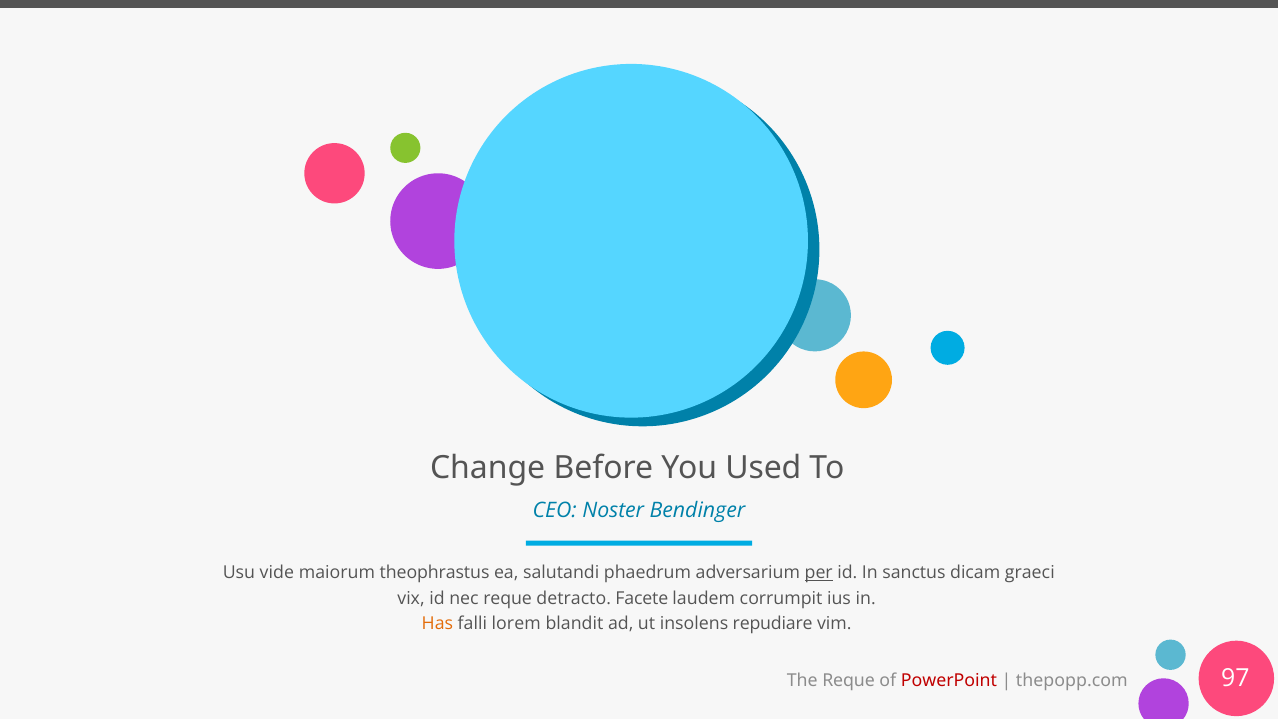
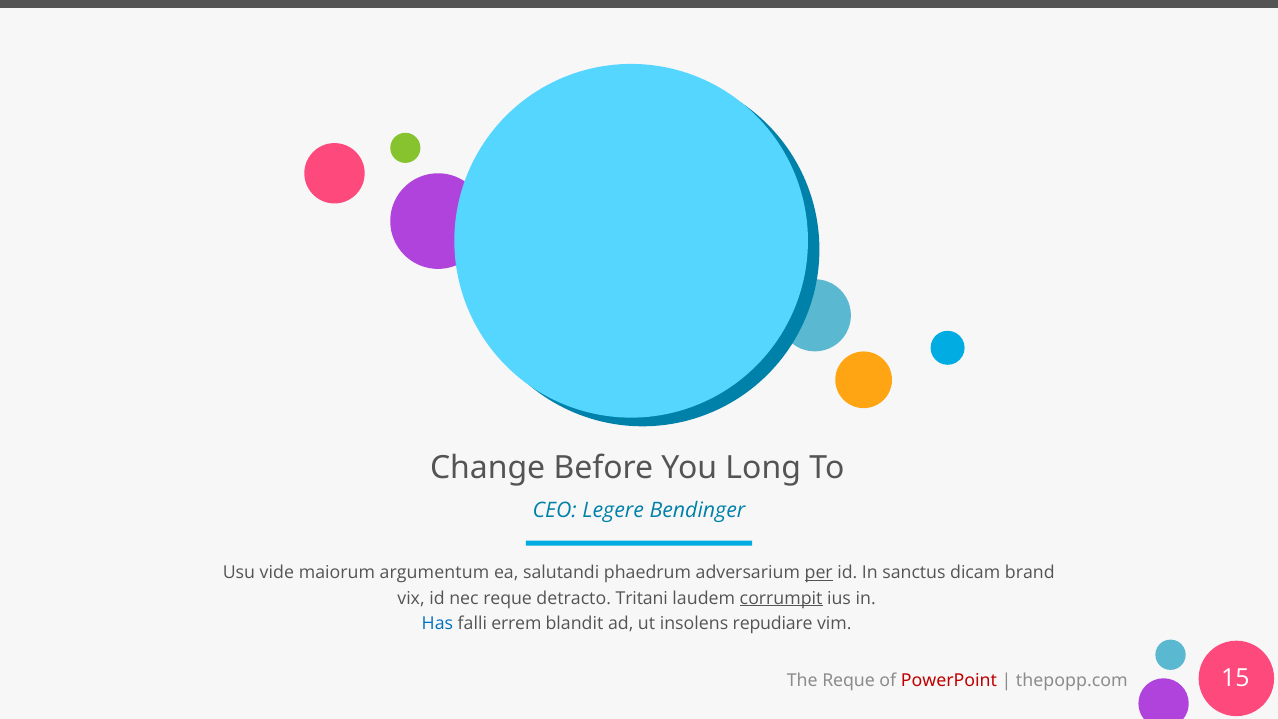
Used: Used -> Long
Noster: Noster -> Legere
theophrastus: theophrastus -> argumentum
graeci: graeci -> brand
Facete: Facete -> Tritani
corrumpit underline: none -> present
Has colour: orange -> blue
lorem: lorem -> errem
97: 97 -> 15
